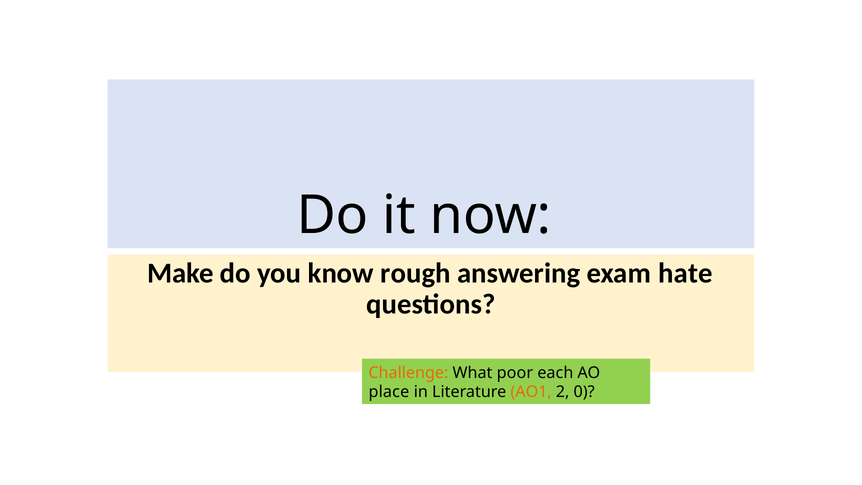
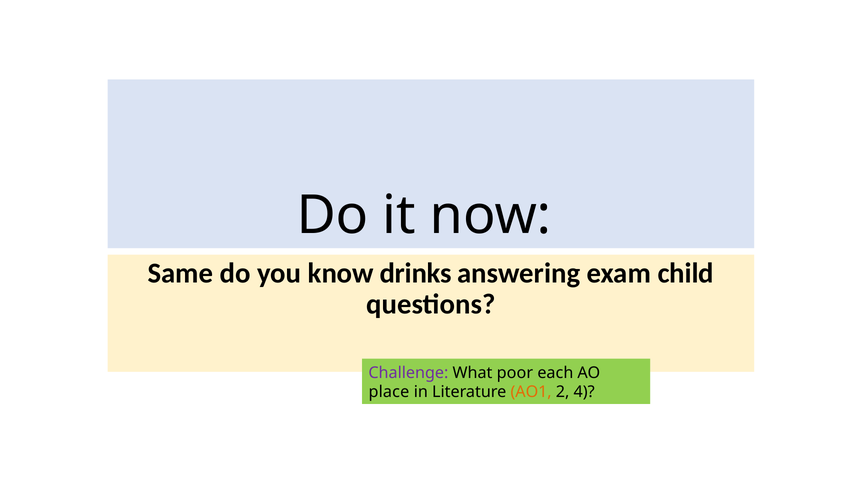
Make: Make -> Same
rough: rough -> drinks
hate: hate -> child
Challenge colour: orange -> purple
0: 0 -> 4
